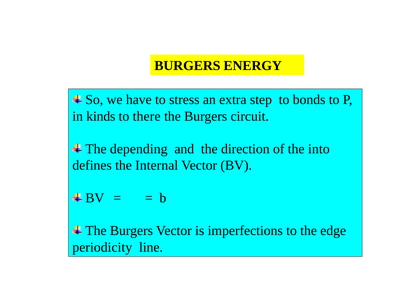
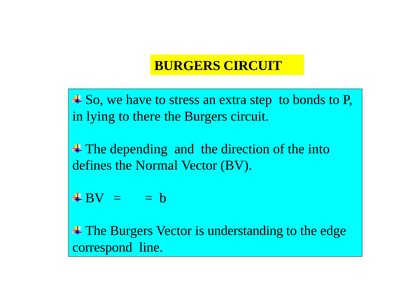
ENERGY at (253, 66): ENERGY -> CIRCUIT
kinds: kinds -> lying
Internal: Internal -> Normal
imperfections: imperfections -> understanding
periodicity: periodicity -> correspond
